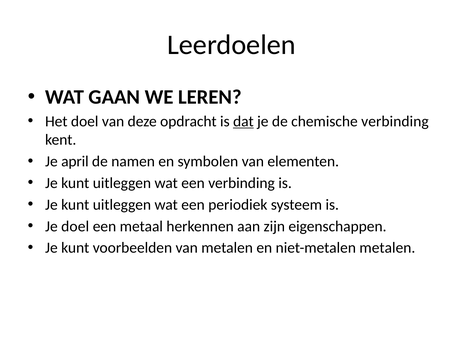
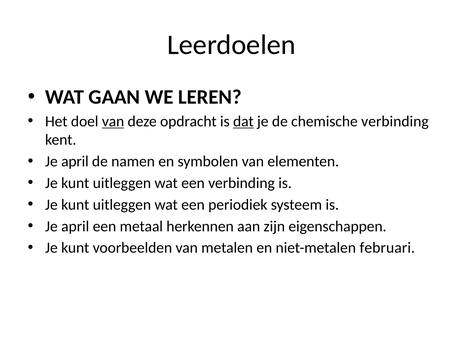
van at (113, 121) underline: none -> present
doel at (75, 226): doel -> april
niet-metalen metalen: metalen -> februari
